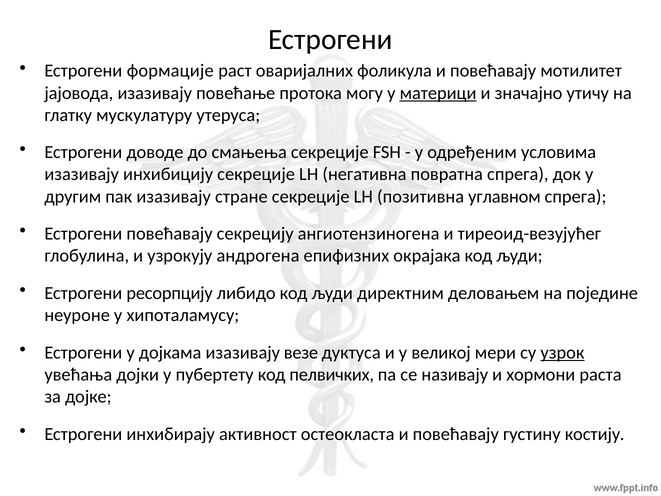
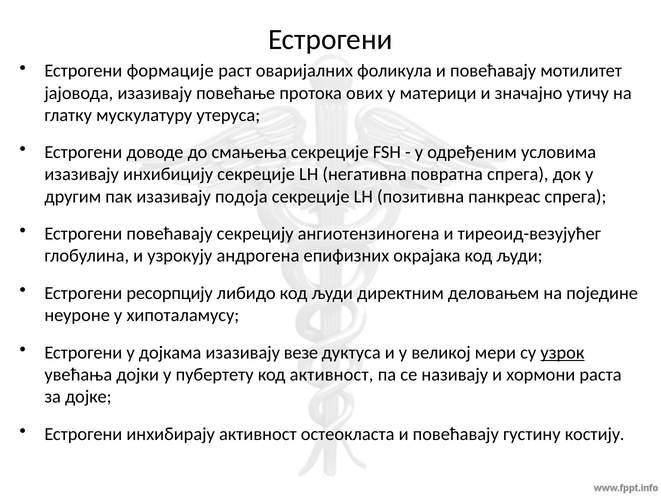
могу: могу -> ових
материци underline: present -> none
стране: стране -> подоја
углавном: углавном -> панкреас
код пелвичких: пелвичких -> активност
